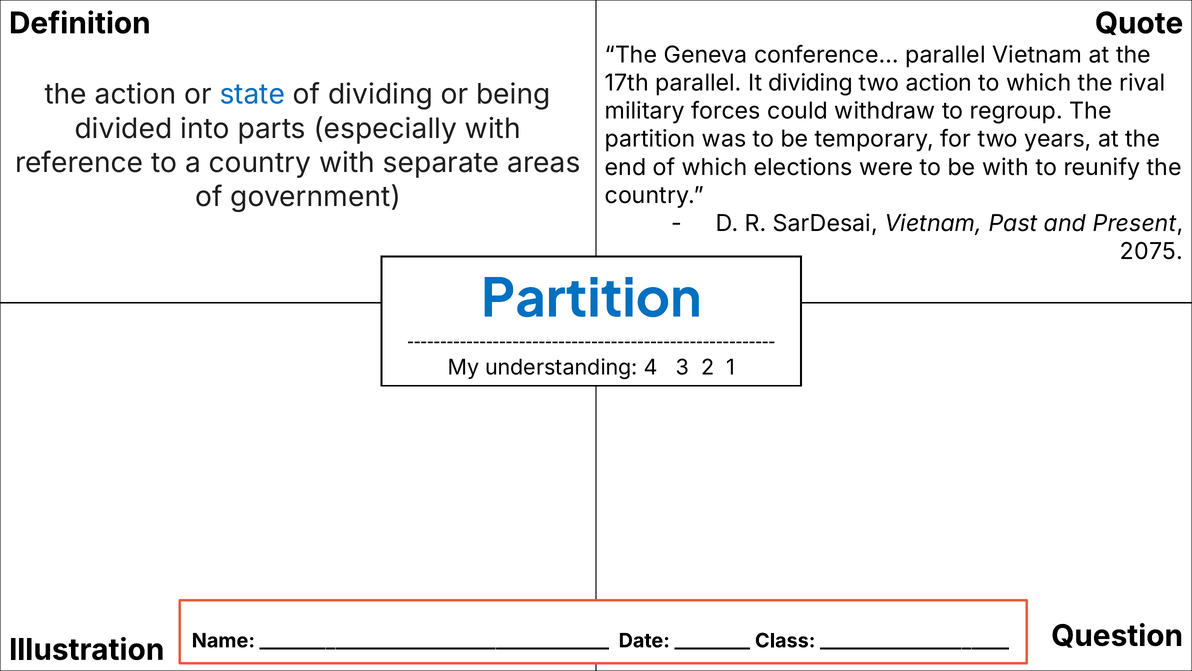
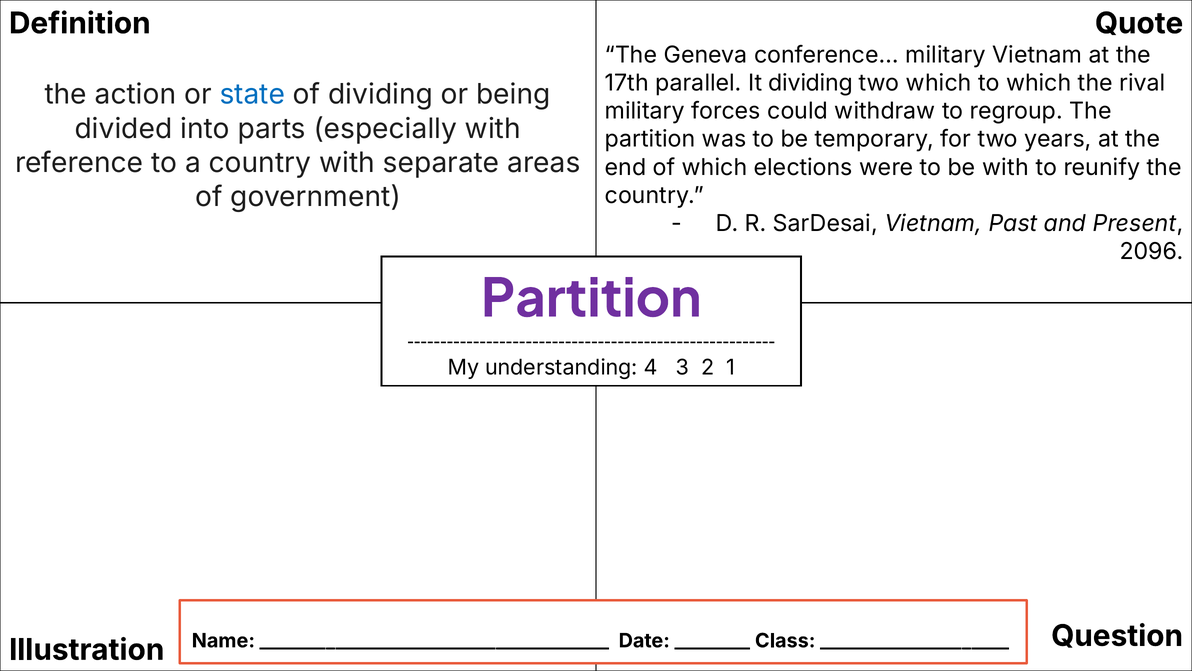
conference… parallel: parallel -> military
two action: action -> which
2075: 2075 -> 2096
Partition at (591, 299) colour: blue -> purple
